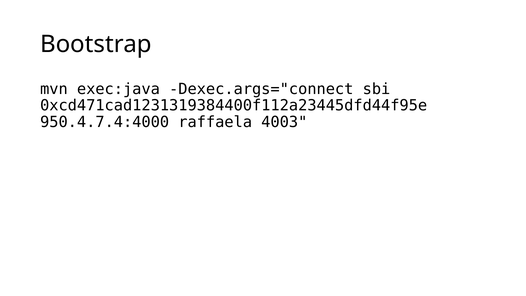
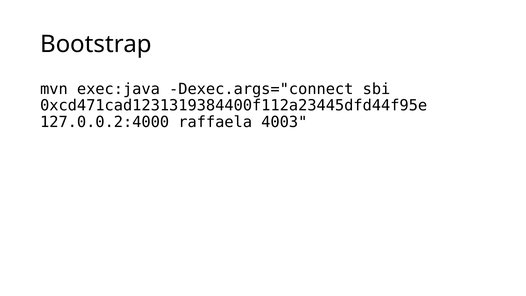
950.4.7.4:4000: 950.4.7.4:4000 -> 127.0.0.2:4000
